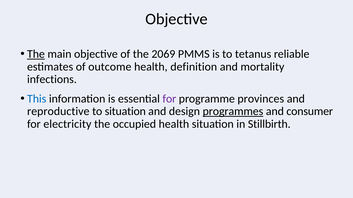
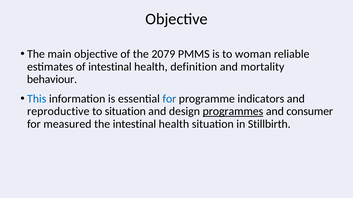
The at (36, 54) underline: present -> none
2069: 2069 -> 2079
tetanus: tetanus -> woman
of outcome: outcome -> intestinal
infections: infections -> behaviour
for at (169, 99) colour: purple -> blue
provinces: provinces -> indicators
electricity: electricity -> measured
the occupied: occupied -> intestinal
